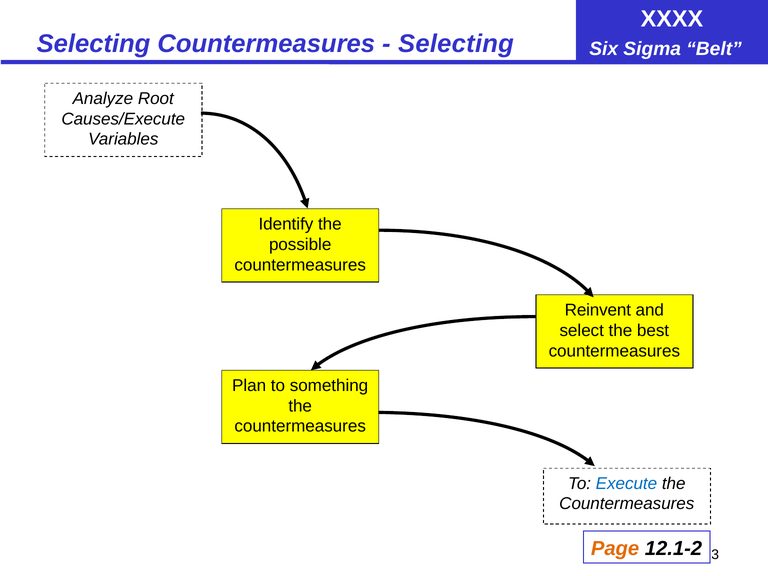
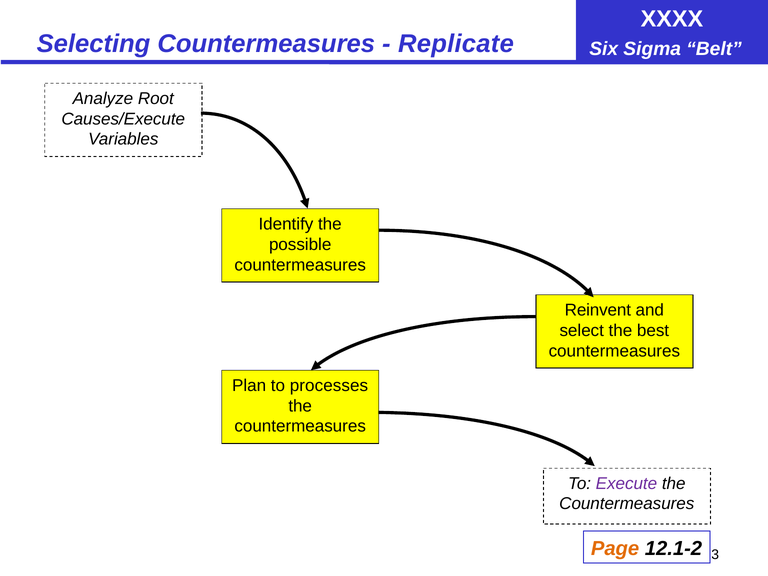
Selecting at (456, 44): Selecting -> Replicate
something: something -> processes
Execute colour: blue -> purple
